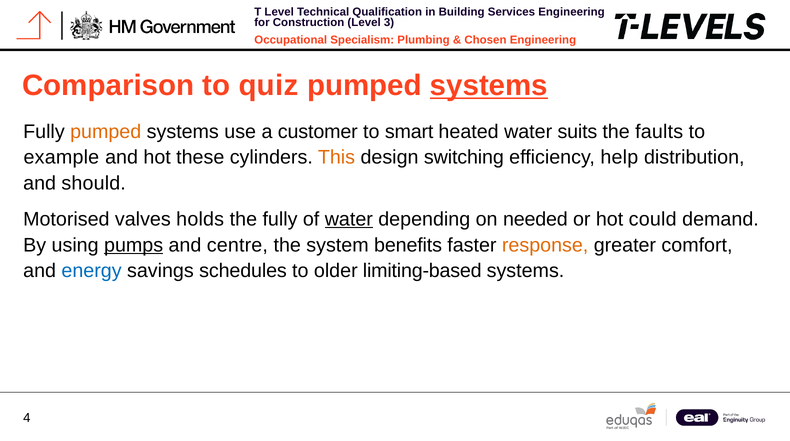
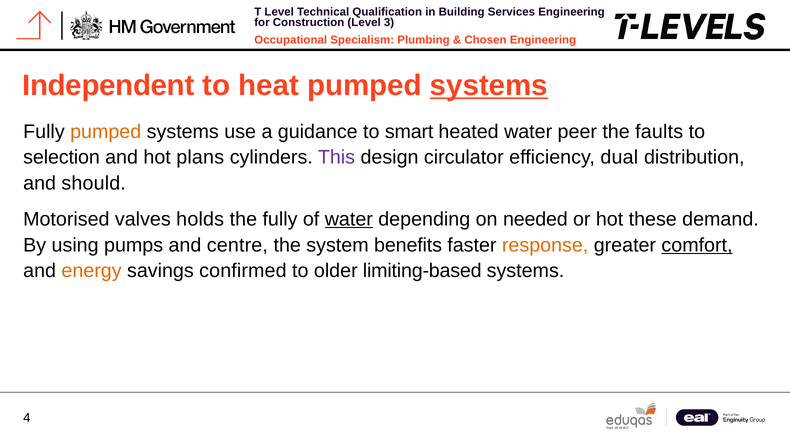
Comparison: Comparison -> Independent
quiz: quiz -> heat
customer: customer -> guidance
suits: suits -> peer
example: example -> selection
these: these -> plans
This colour: orange -> purple
switching: switching -> circulator
help: help -> dual
could: could -> these
pumps underline: present -> none
comfort underline: none -> present
energy colour: blue -> orange
schedules: schedules -> confirmed
